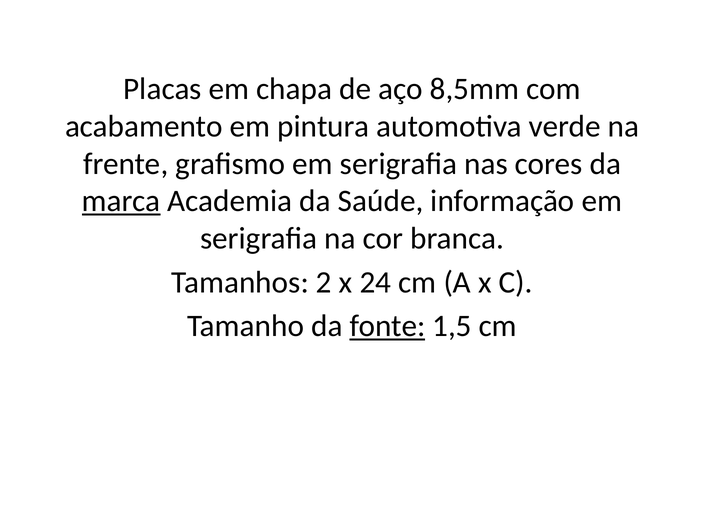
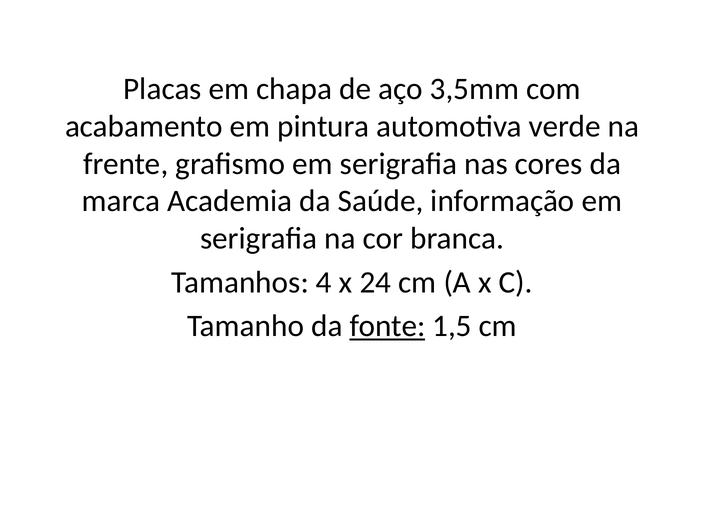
8,5mm: 8,5mm -> 3,5mm
marca underline: present -> none
2: 2 -> 4
